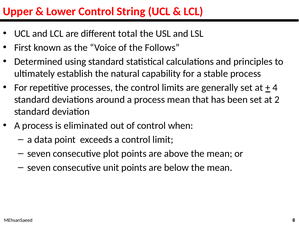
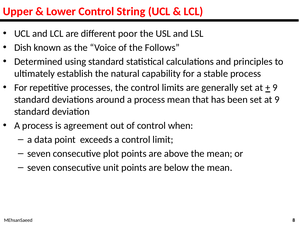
total: total -> poor
First: First -> Dish
4 at (275, 87): 4 -> 9
at 2: 2 -> 9
eliminated: eliminated -> agreement
